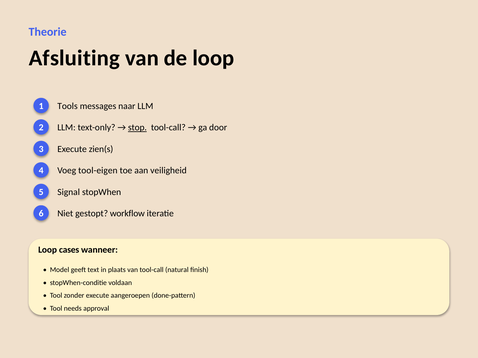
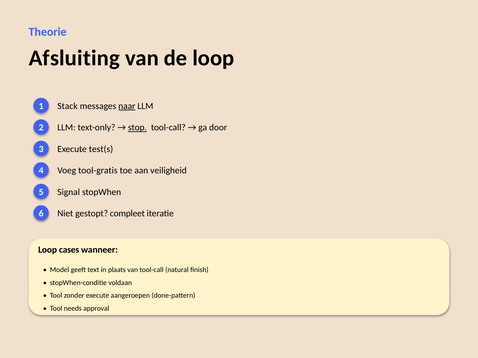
Tools: Tools -> Stack
naar underline: none -> present
zien(s: zien(s -> test(s
tool-eigen: tool-eigen -> tool-gratis
workflow: workflow -> compleet
